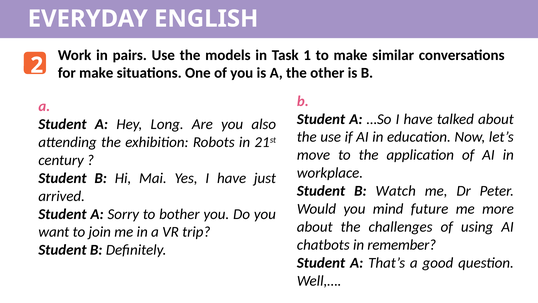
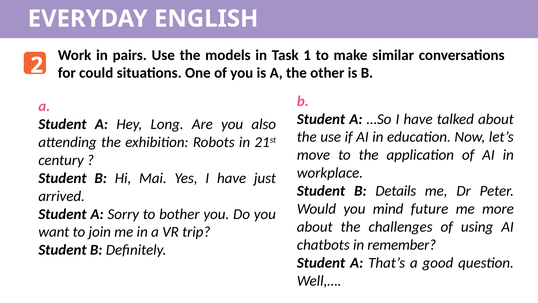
for make: make -> could
Watch: Watch -> Details
